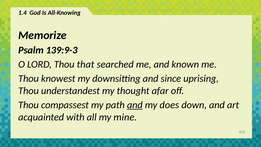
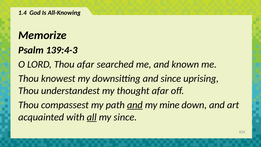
139:9-3: 139:9-3 -> 139:4-3
Thou that: that -> afar
does: does -> mine
all underline: none -> present
my mine: mine -> since
